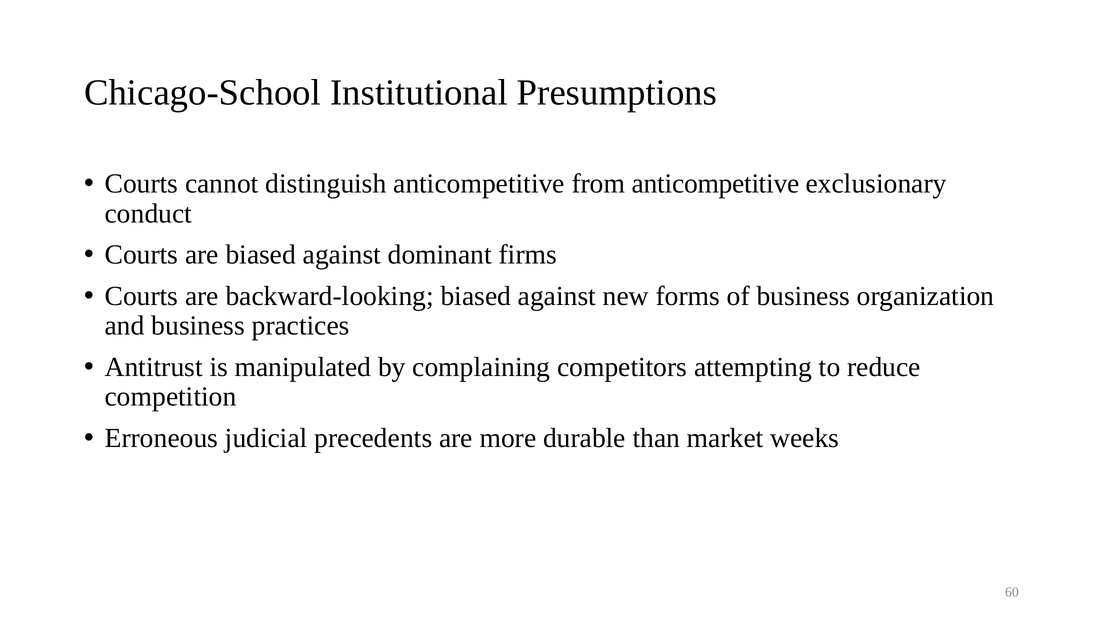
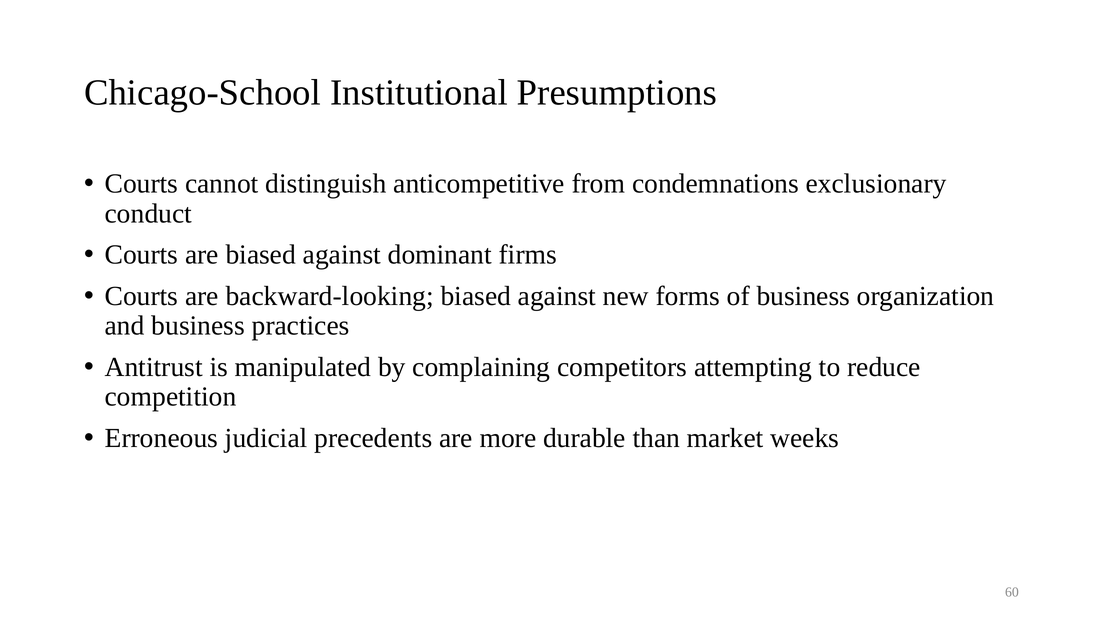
from anticompetitive: anticompetitive -> condemnations
